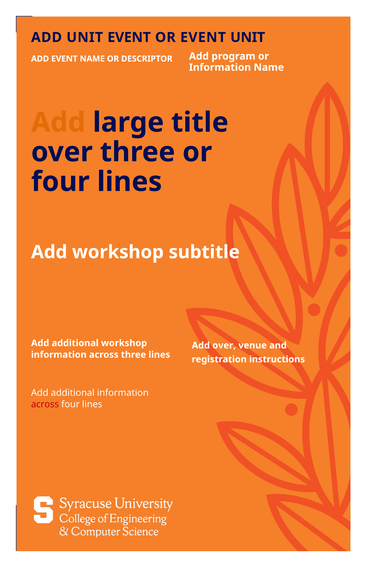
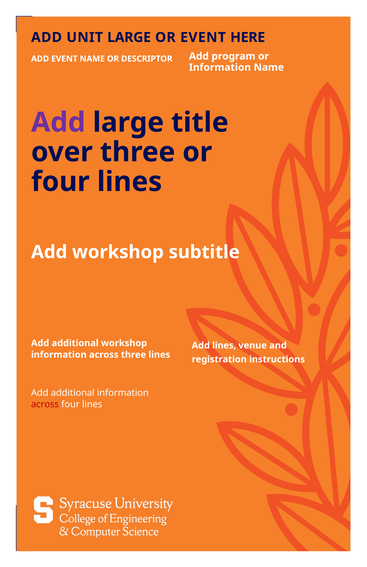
UNIT EVENT: EVENT -> LARGE
EVENT UNIT: UNIT -> HERE
Add at (58, 123) colour: orange -> purple
Add over: over -> lines
